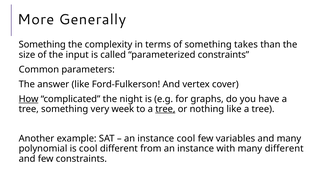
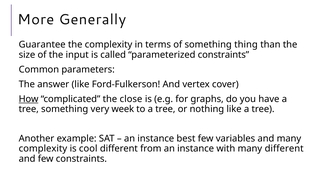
Something at (42, 45): Something -> Guarantee
takes: takes -> thing
night: night -> close
tree at (165, 109) underline: present -> none
instance cool: cool -> best
polynomial at (43, 149): polynomial -> complexity
